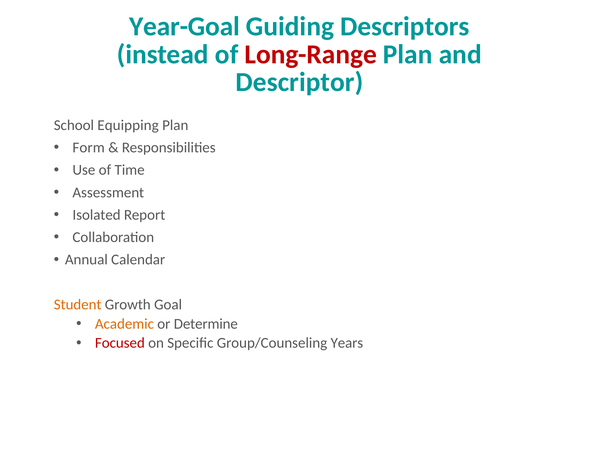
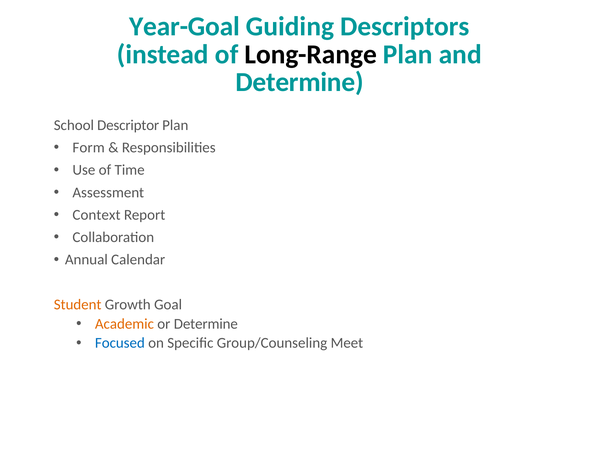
Long-Range colour: red -> black
Descriptor at (299, 82): Descriptor -> Determine
Equipping: Equipping -> Descriptor
Isolated: Isolated -> Context
Focused colour: red -> blue
Years: Years -> Meet
